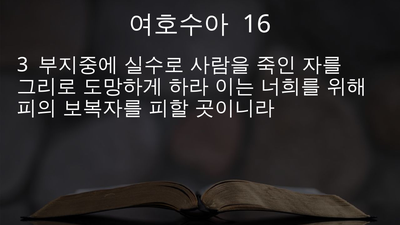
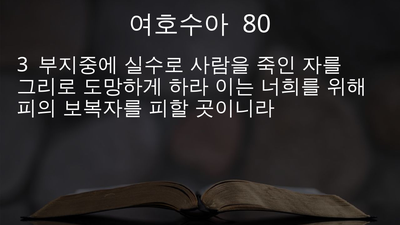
16: 16 -> 80
